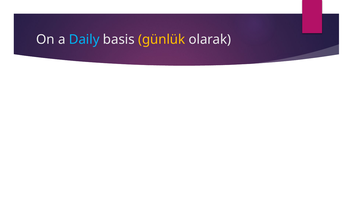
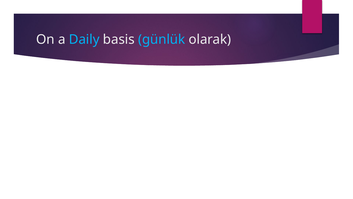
günlük colour: yellow -> light blue
